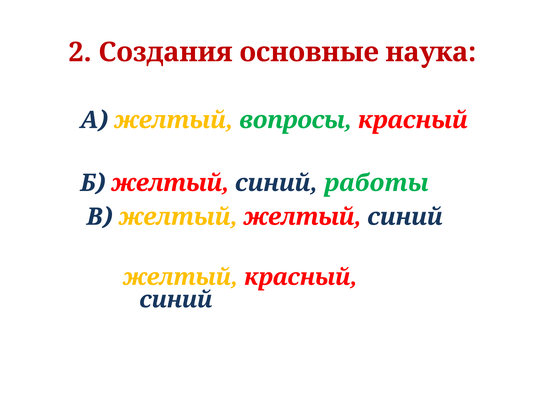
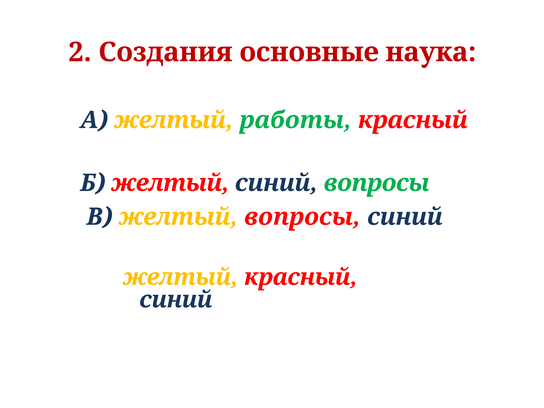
вопросы: вопросы -> работы
синий работы: работы -> вопросы
желтый желтый: желтый -> вопросы
